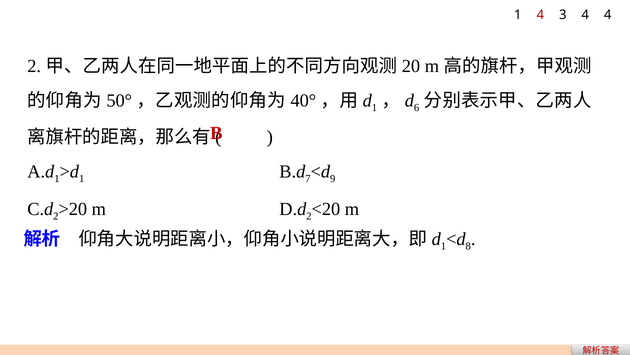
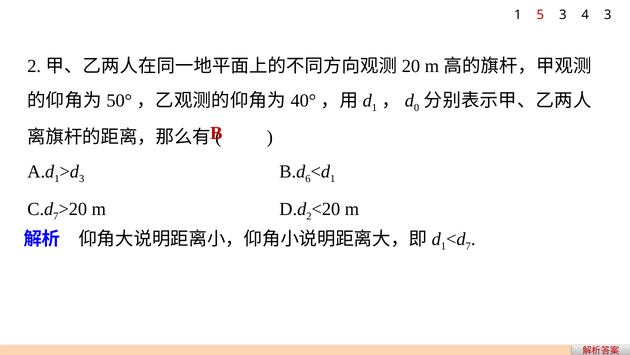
1 4: 4 -> 5
4 4: 4 -> 3
6: 6 -> 0
1 at (82, 179): 1 -> 3
7: 7 -> 6
9 at (333, 179): 9 -> 1
2 at (56, 216): 2 -> 7
8 at (468, 246): 8 -> 7
